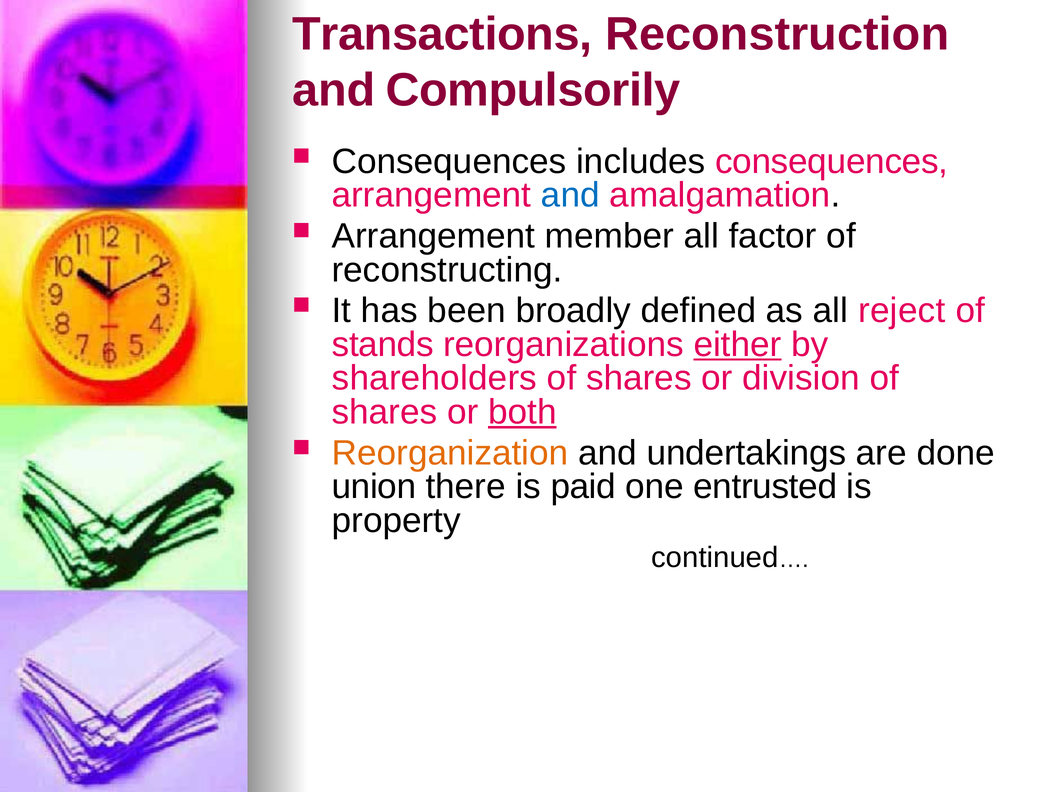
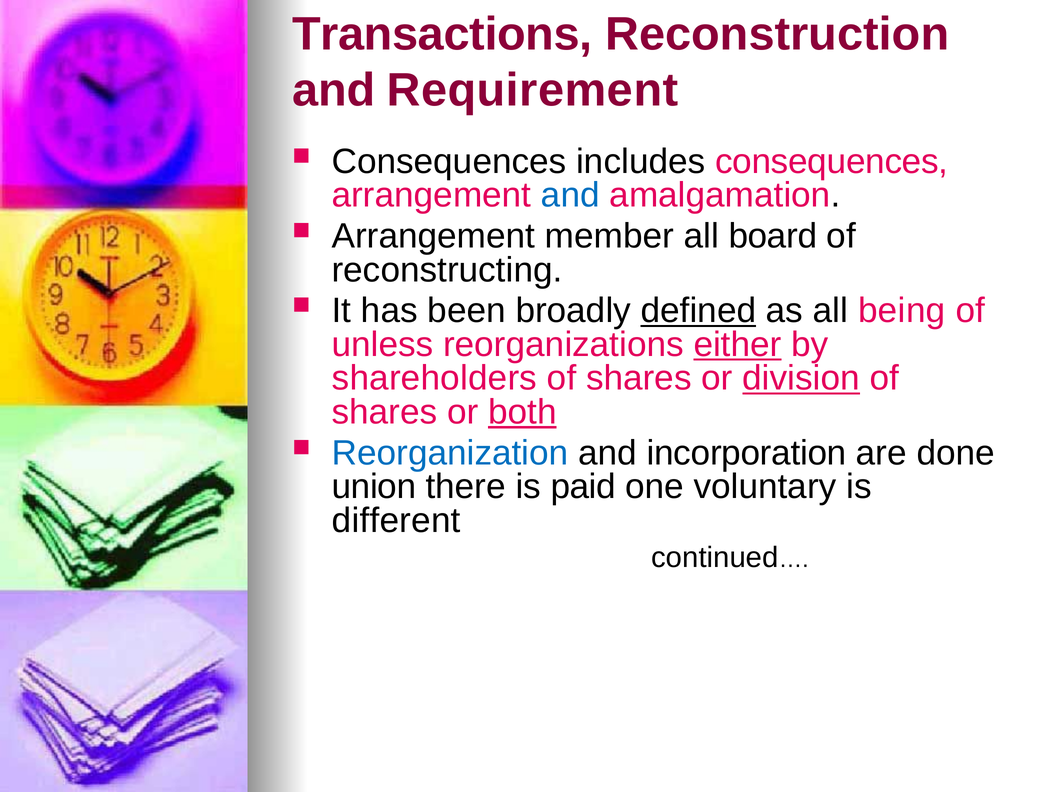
Compulsorily: Compulsorily -> Requirement
factor: factor -> board
defined underline: none -> present
reject: reject -> being
stands: stands -> unless
division underline: none -> present
Reorganization colour: orange -> blue
undertakings: undertakings -> incorporation
entrusted: entrusted -> voluntary
property: property -> different
